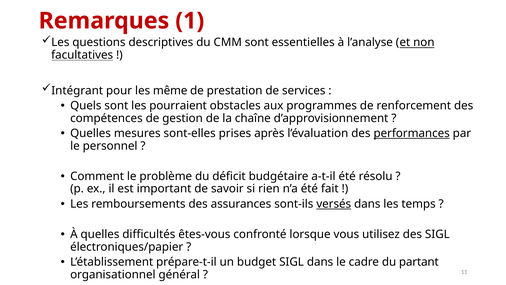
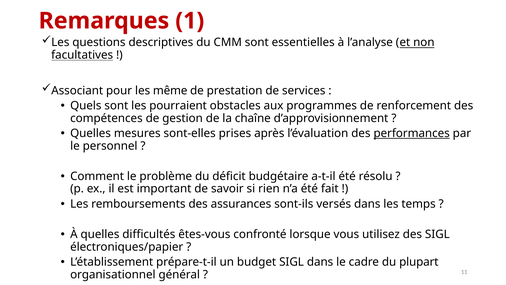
Intégrant: Intégrant -> Associant
versés underline: present -> none
partant: partant -> plupart
